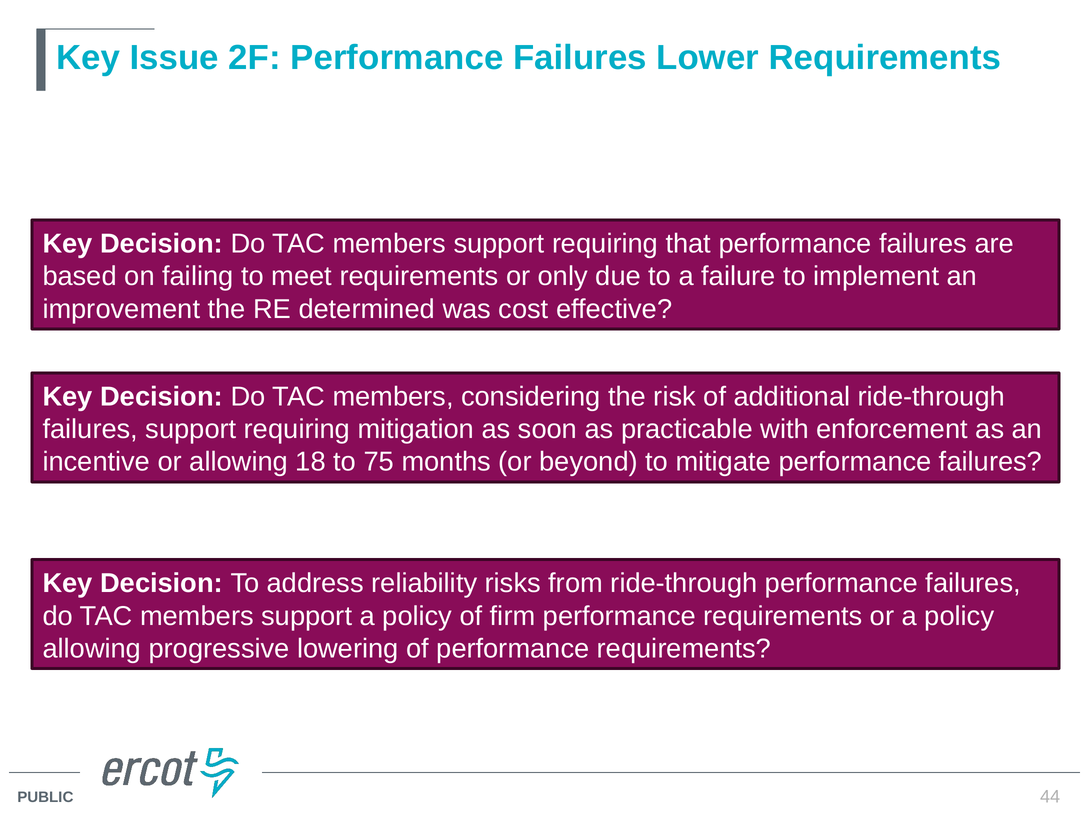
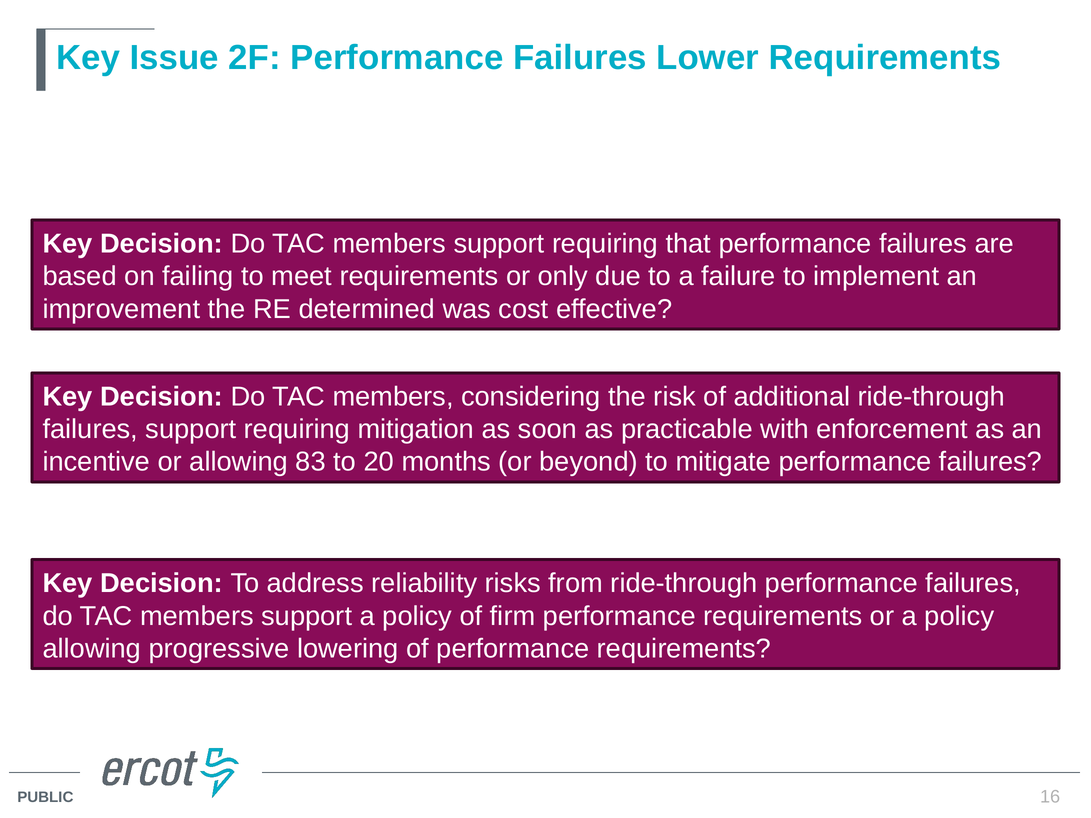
18: 18 -> 83
75: 75 -> 20
44: 44 -> 16
